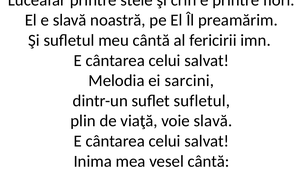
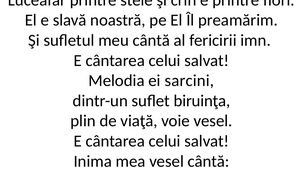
suflet sufletul: sufletul -> biruinţa
voie slavă: slavă -> vesel
